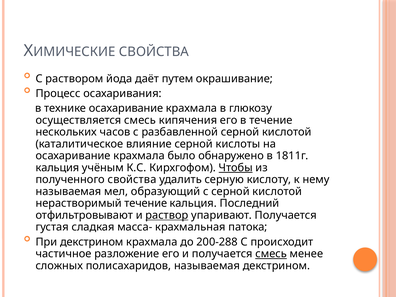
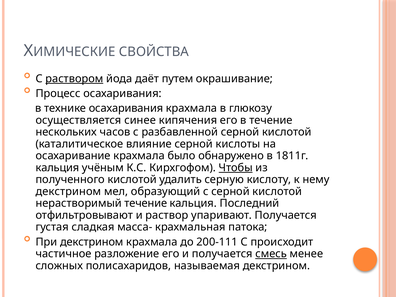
раствором underline: none -> present
технике осахаривание: осахаривание -> осахаривания
осуществляется смесь: смесь -> синее
полученного свойства: свойства -> кислотой
называемая at (68, 191): называемая -> декстрином
раствор underline: present -> none
200-288: 200-288 -> 200-111
